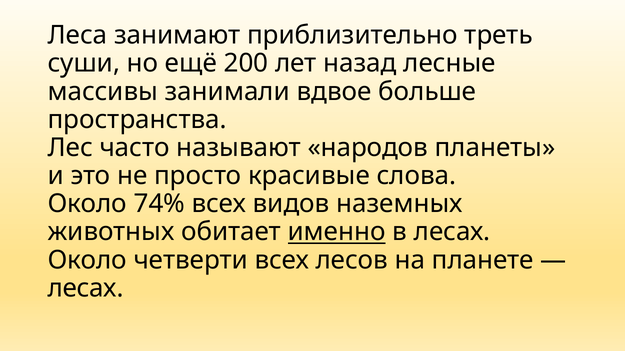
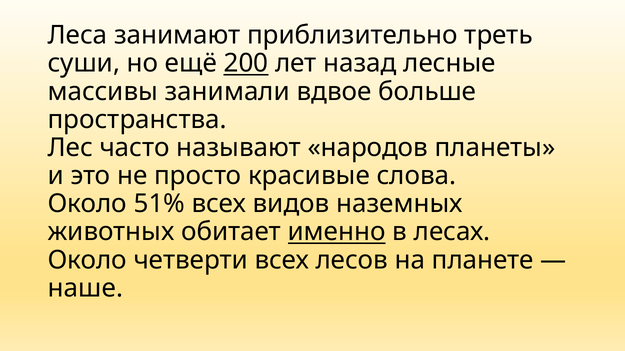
200 underline: none -> present
74%: 74% -> 51%
лесах at (86, 289): лесах -> наше
